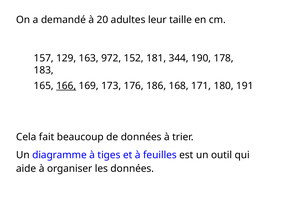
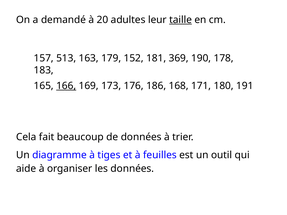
taille underline: none -> present
129: 129 -> 513
972: 972 -> 179
344: 344 -> 369
